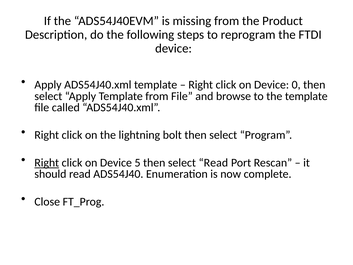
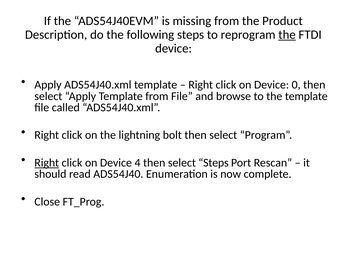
the at (287, 35) underline: none -> present
5: 5 -> 4
select Read: Read -> Steps
